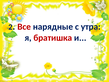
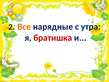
Все colour: red -> orange
